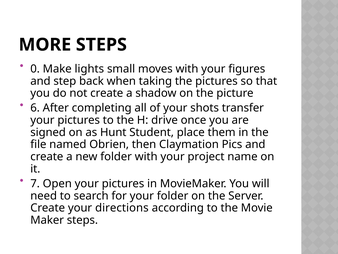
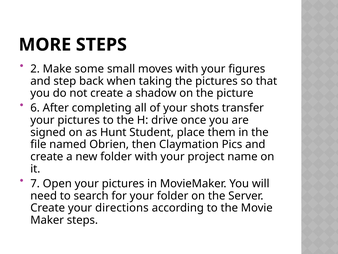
0: 0 -> 2
lights: lights -> some
